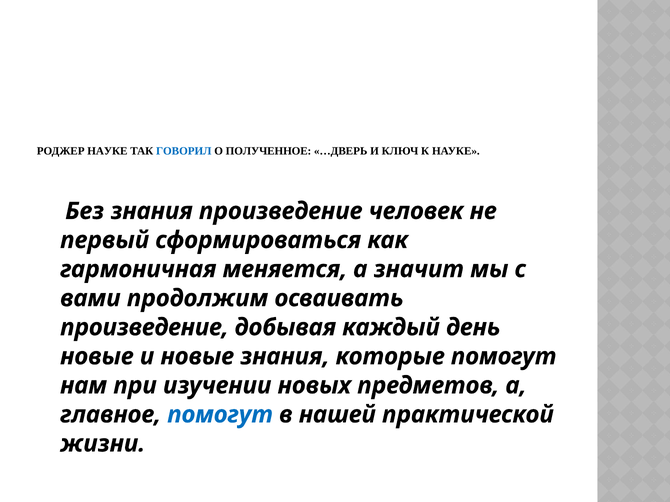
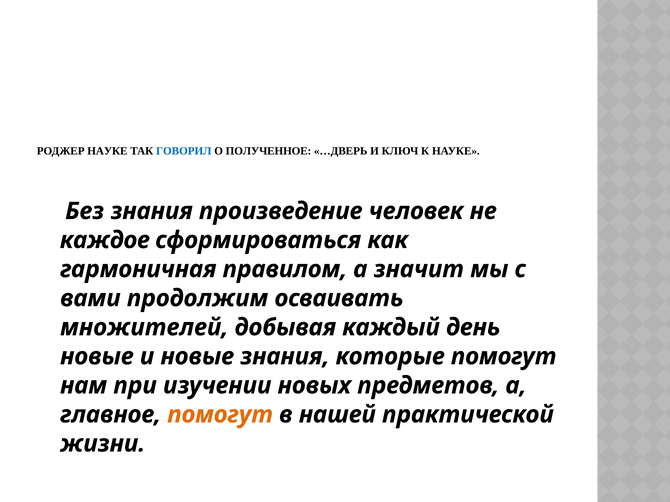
первый: первый -> каждое
меняется: меняется -> правилом
произведение at (144, 328): произведение -> множителей
помогут at (220, 415) colour: blue -> orange
